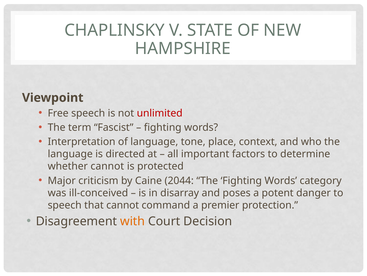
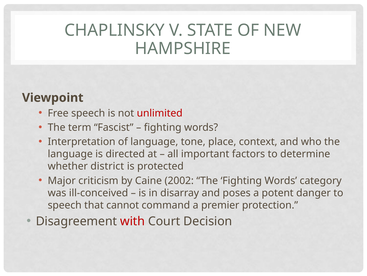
whether cannot: cannot -> district
2044: 2044 -> 2002
with colour: orange -> red
